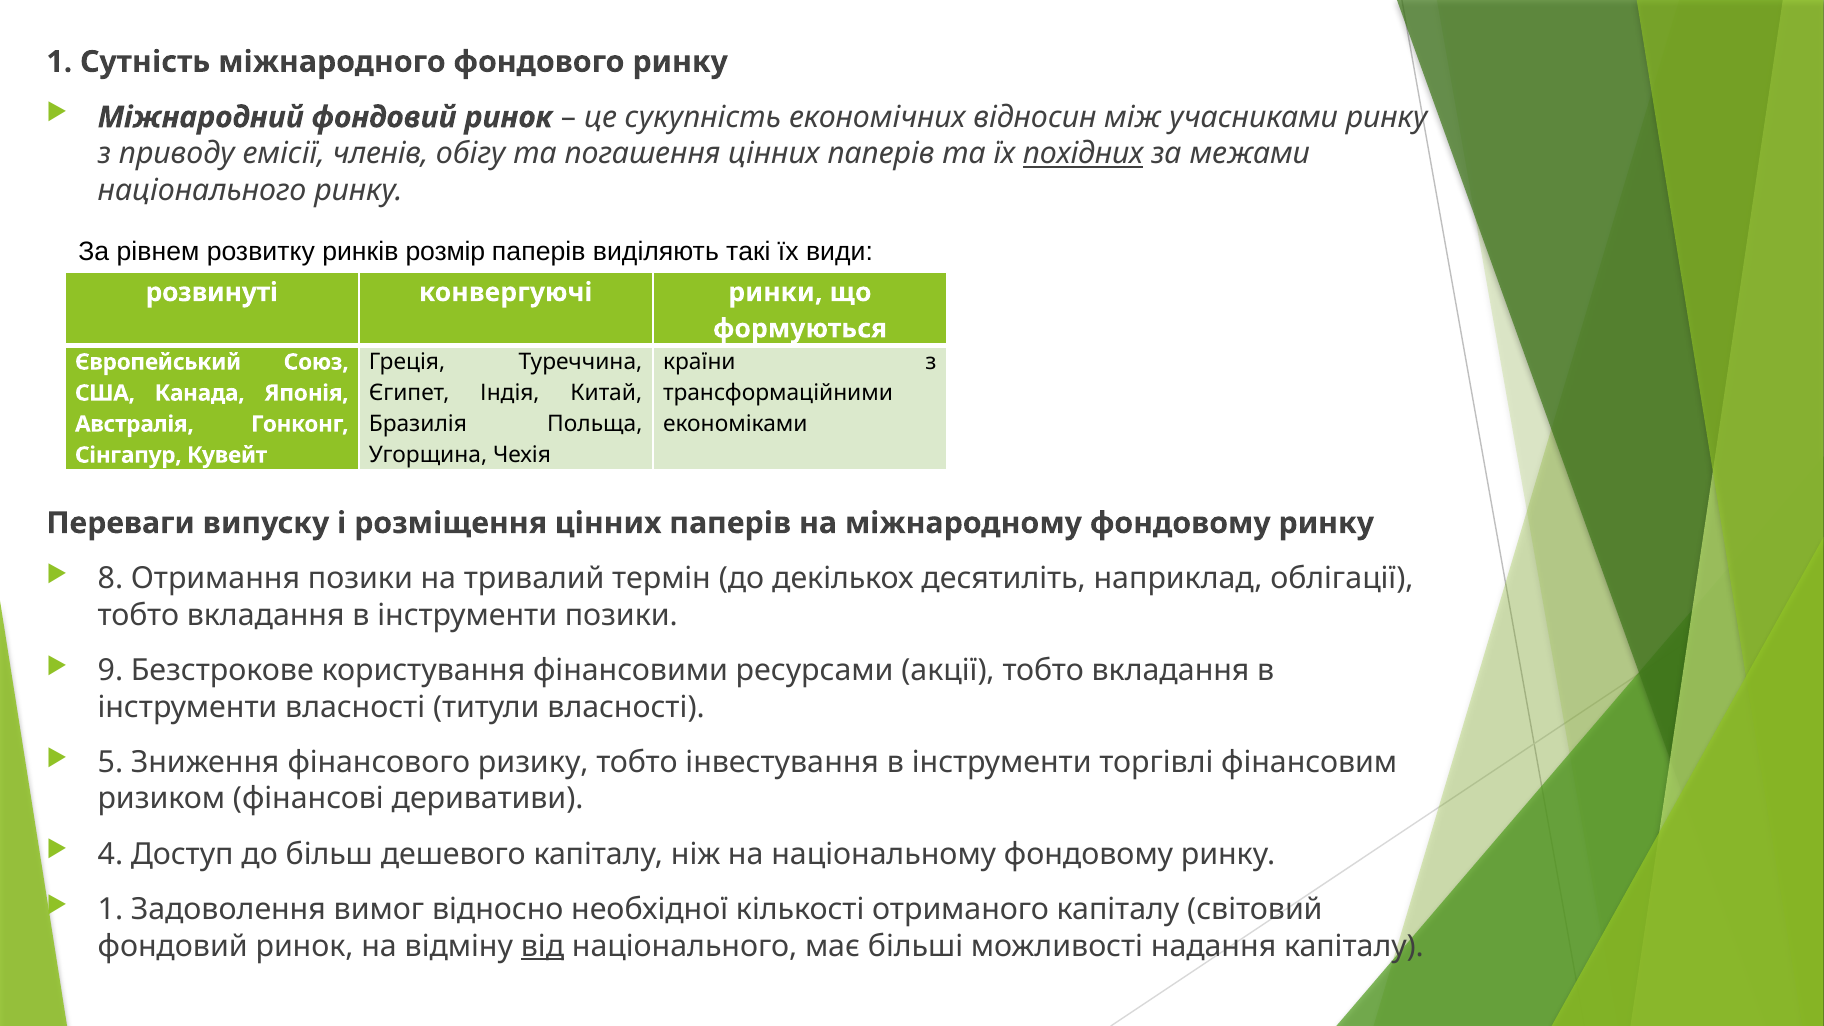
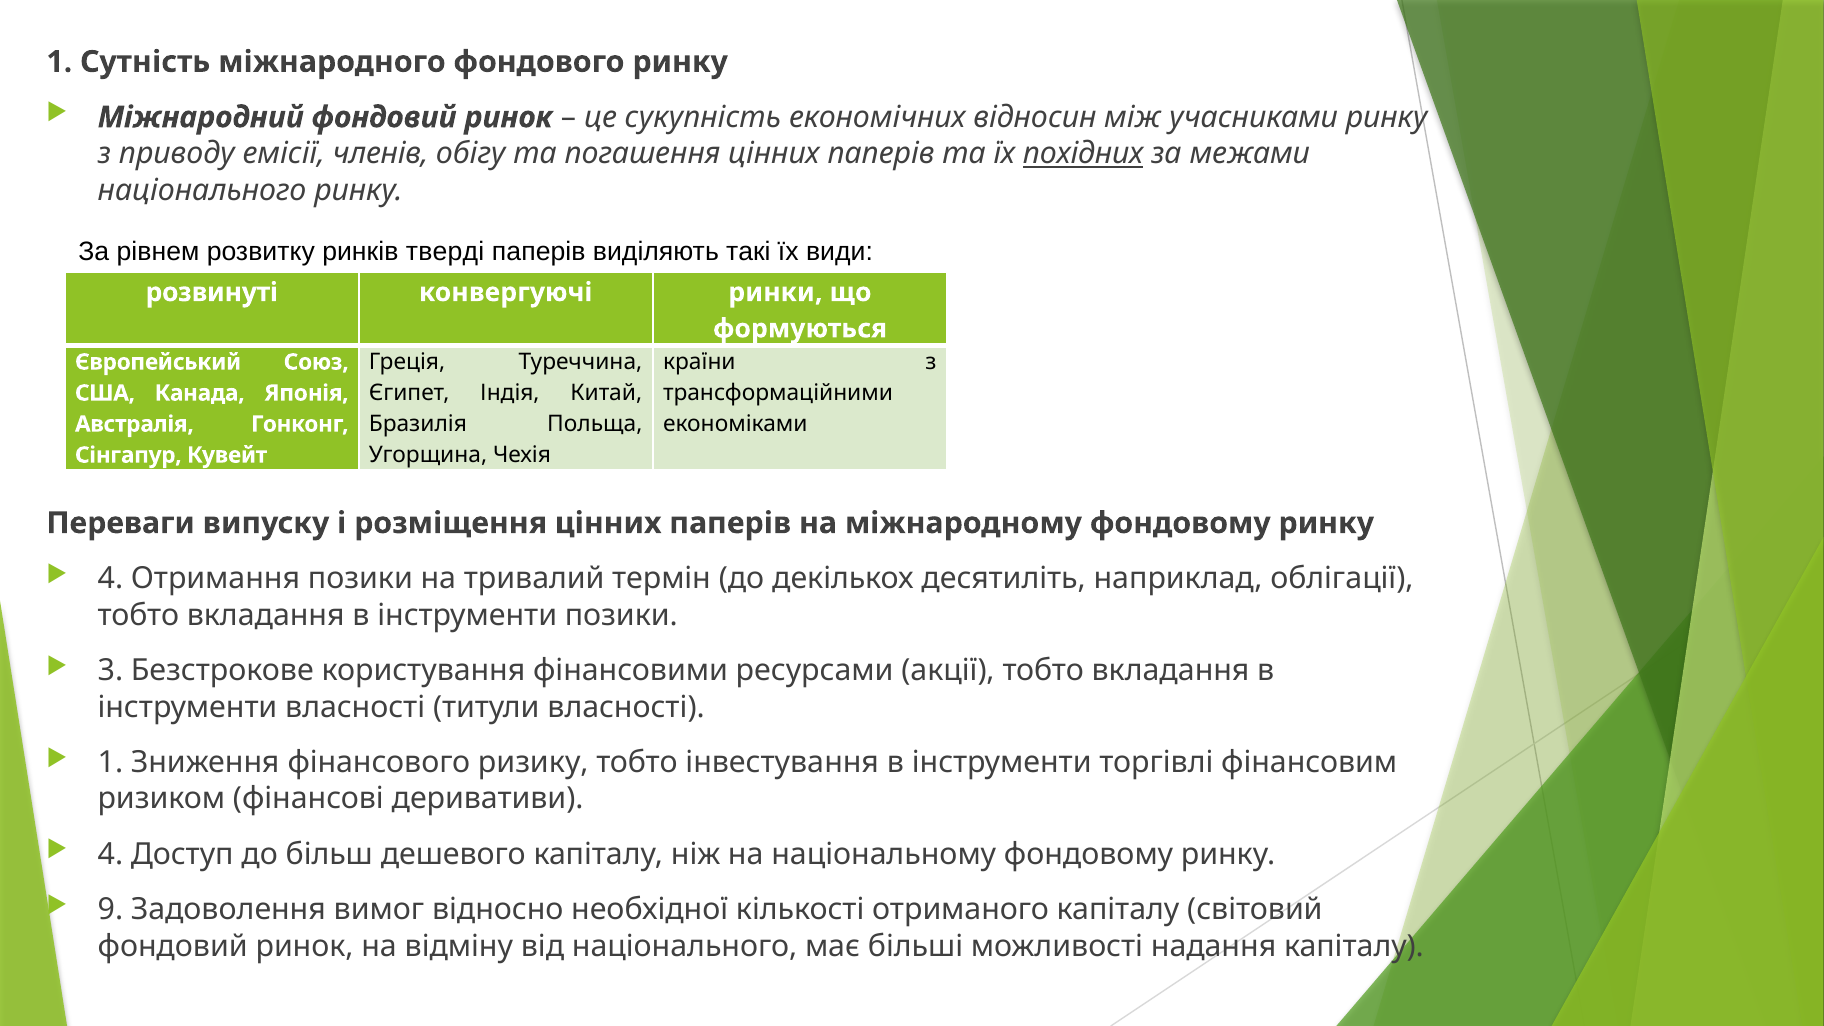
розмір: розмір -> тверді
8 at (110, 579): 8 -> 4
9: 9 -> 3
5 at (110, 762): 5 -> 1
1 at (110, 910): 1 -> 9
від underline: present -> none
